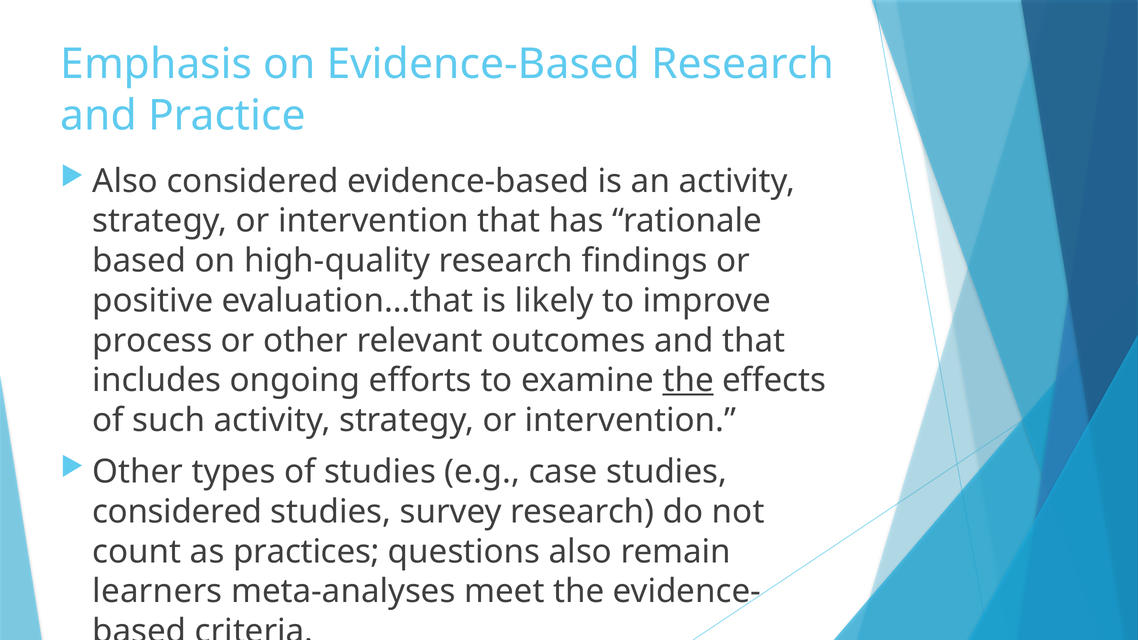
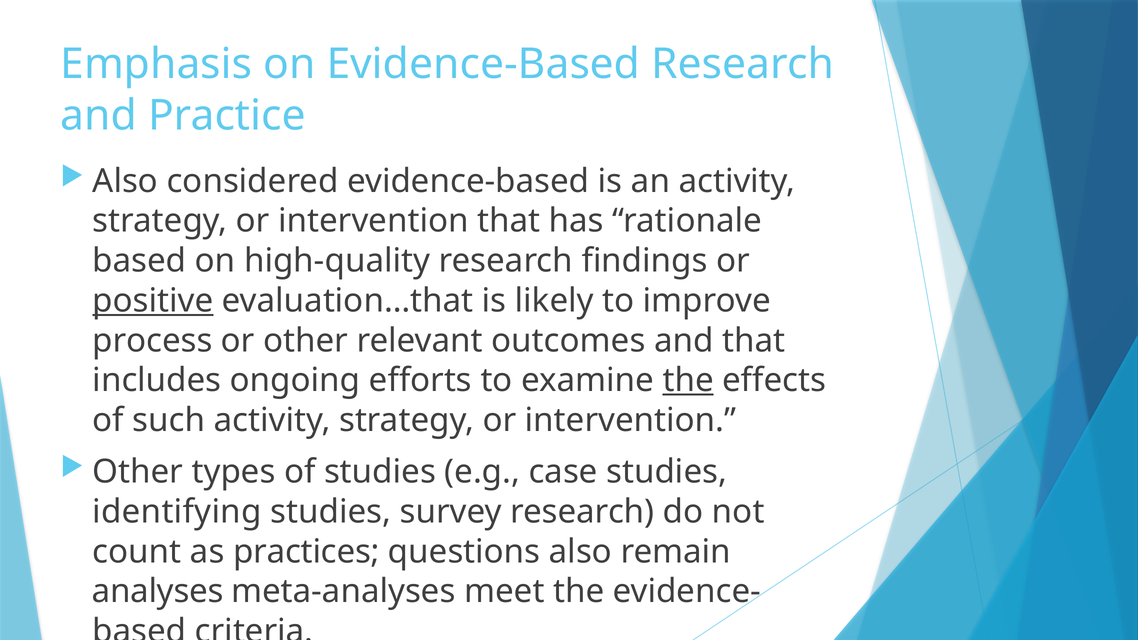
positive underline: none -> present
considered at (177, 512): considered -> identifying
learners: learners -> analyses
